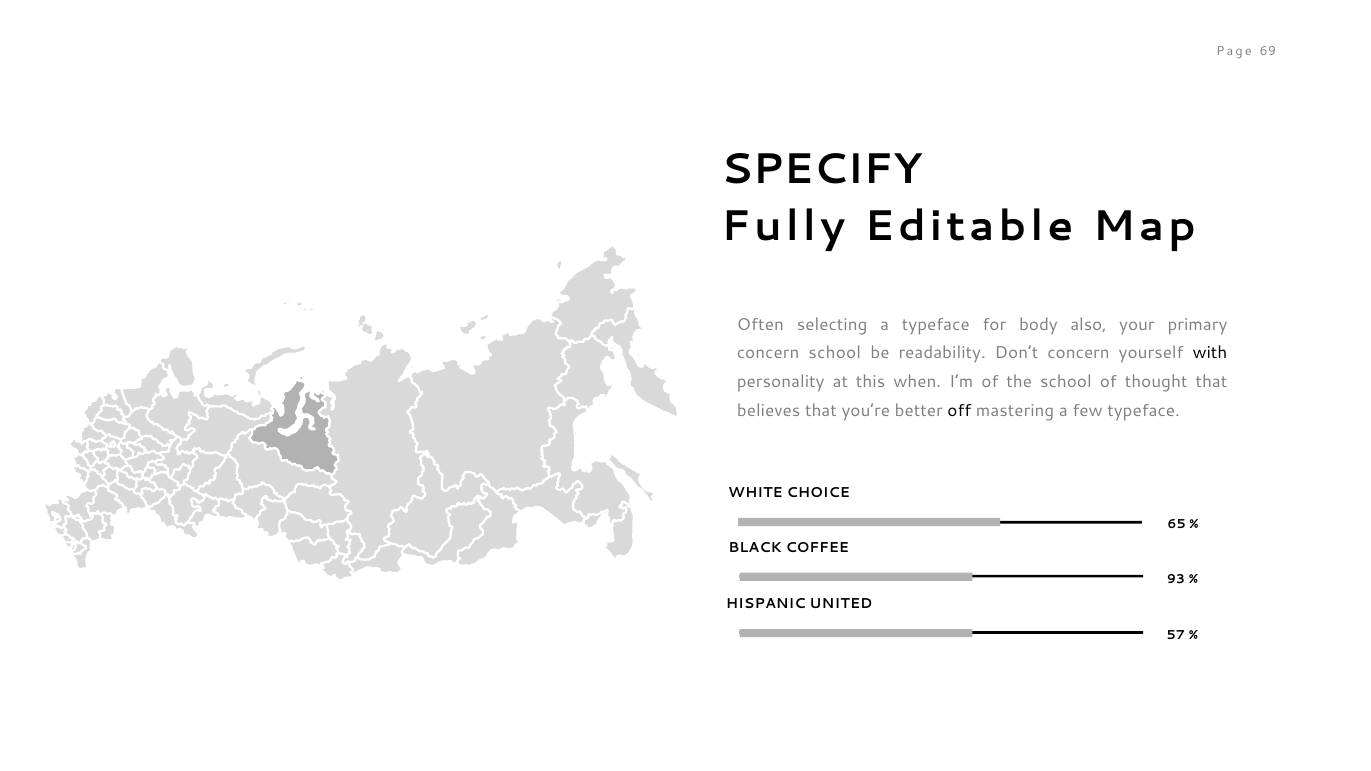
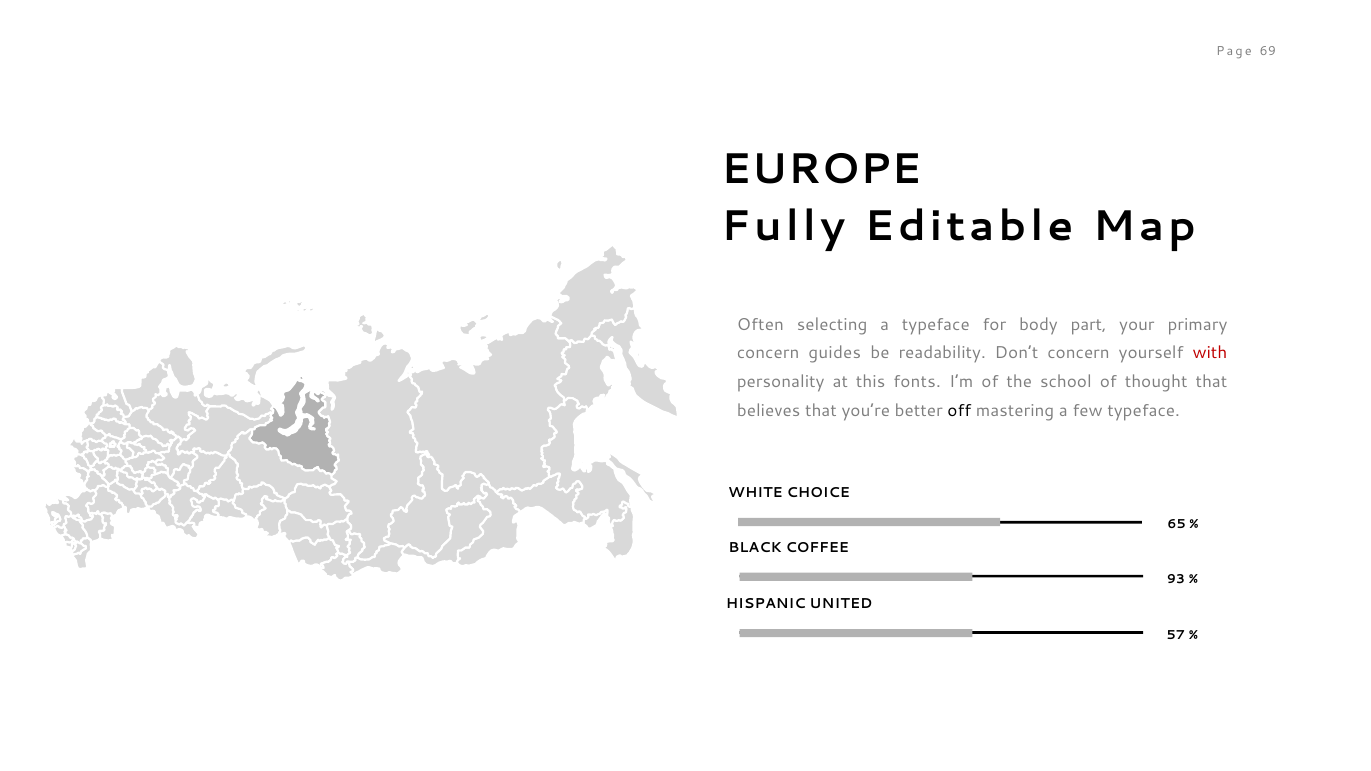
SPECIFY: SPECIFY -> EUROPE
also: also -> part
concern school: school -> guides
with colour: black -> red
when: when -> fonts
